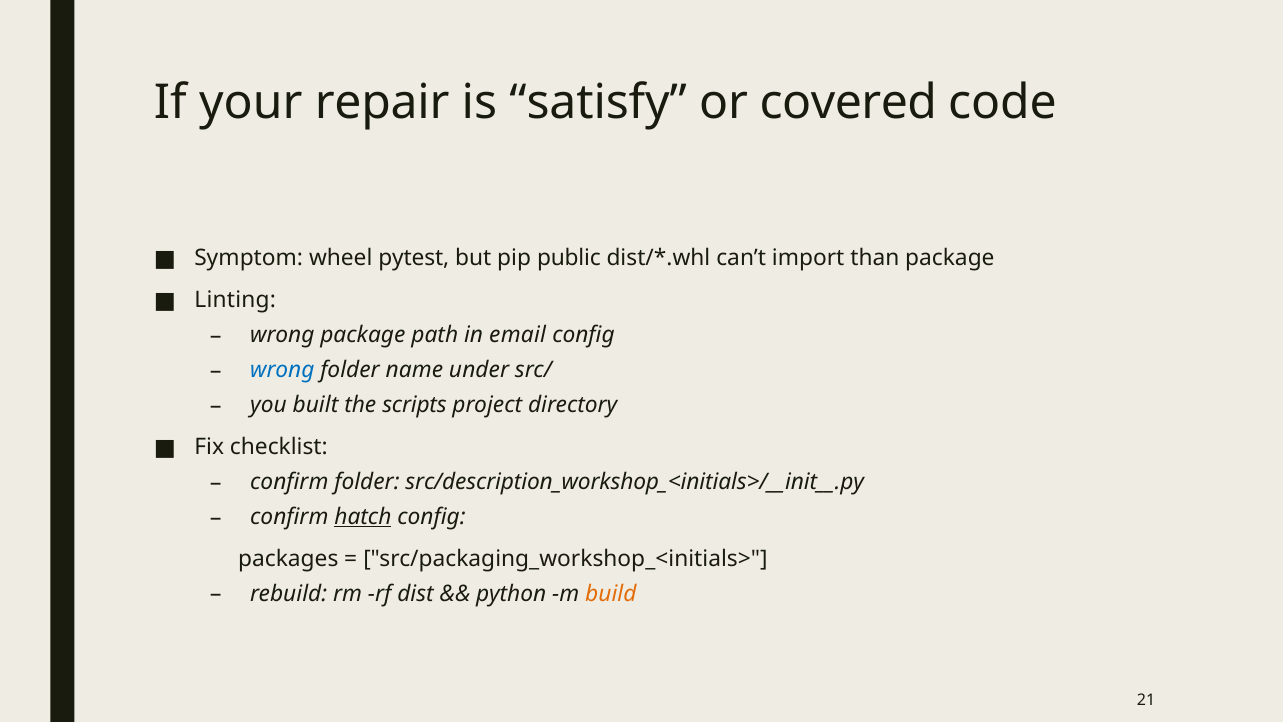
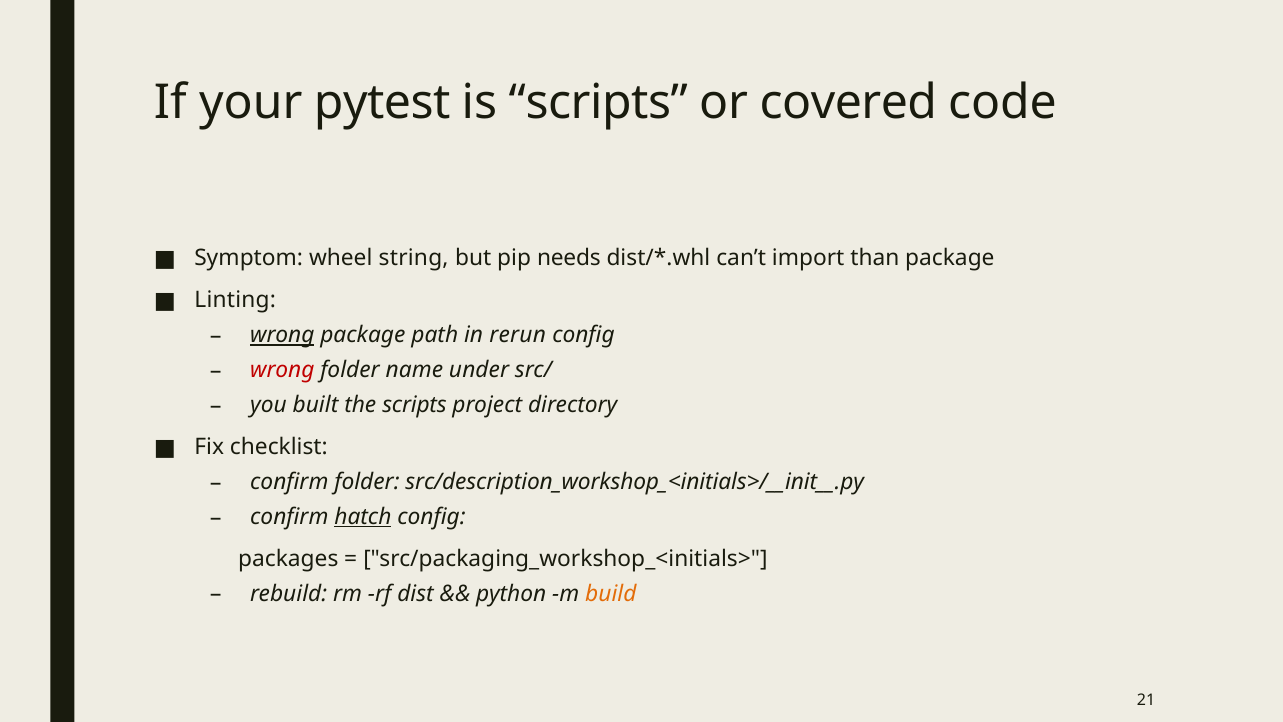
repair: repair -> pytest
is satisfy: satisfy -> scripts
pytest: pytest -> string
public: public -> needs
wrong at (282, 335) underline: none -> present
email: email -> rerun
wrong at (282, 370) colour: blue -> red
